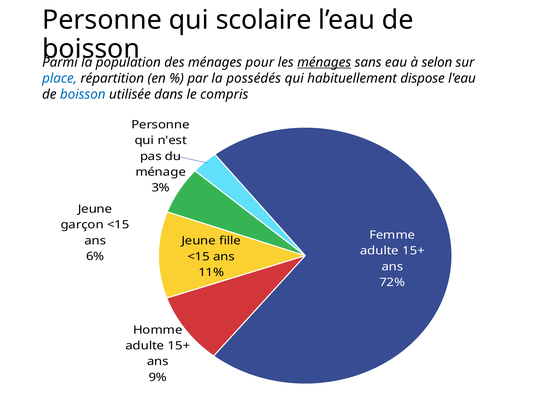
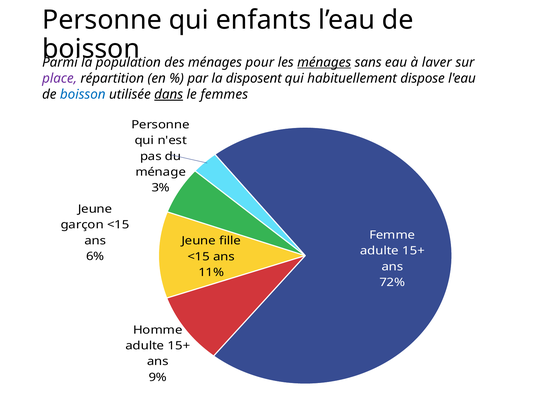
scolaire: scolaire -> enfants
selon: selon -> laver
place colour: blue -> purple
possédés: possédés -> disposent
dans underline: none -> present
compris: compris -> femmes
